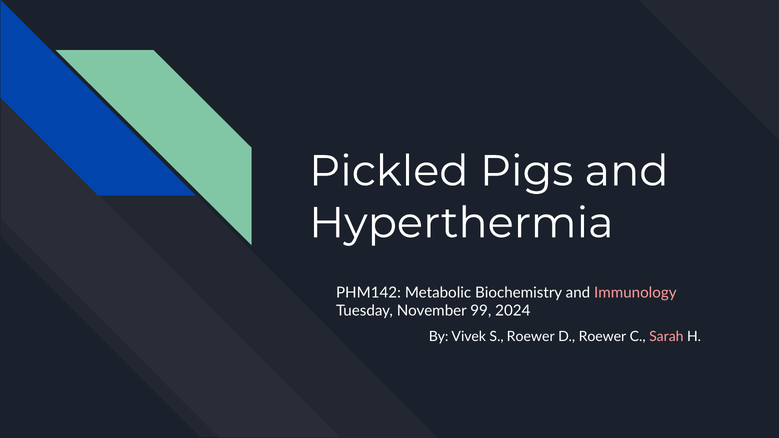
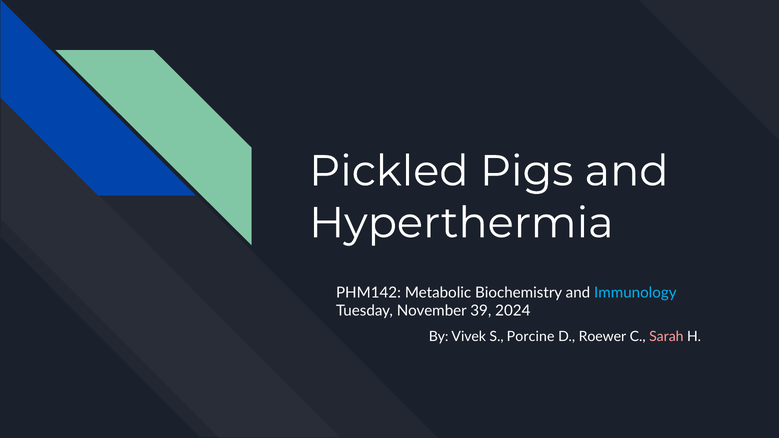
Immunology colour: pink -> light blue
99: 99 -> 39
S Roewer: Roewer -> Porcine
